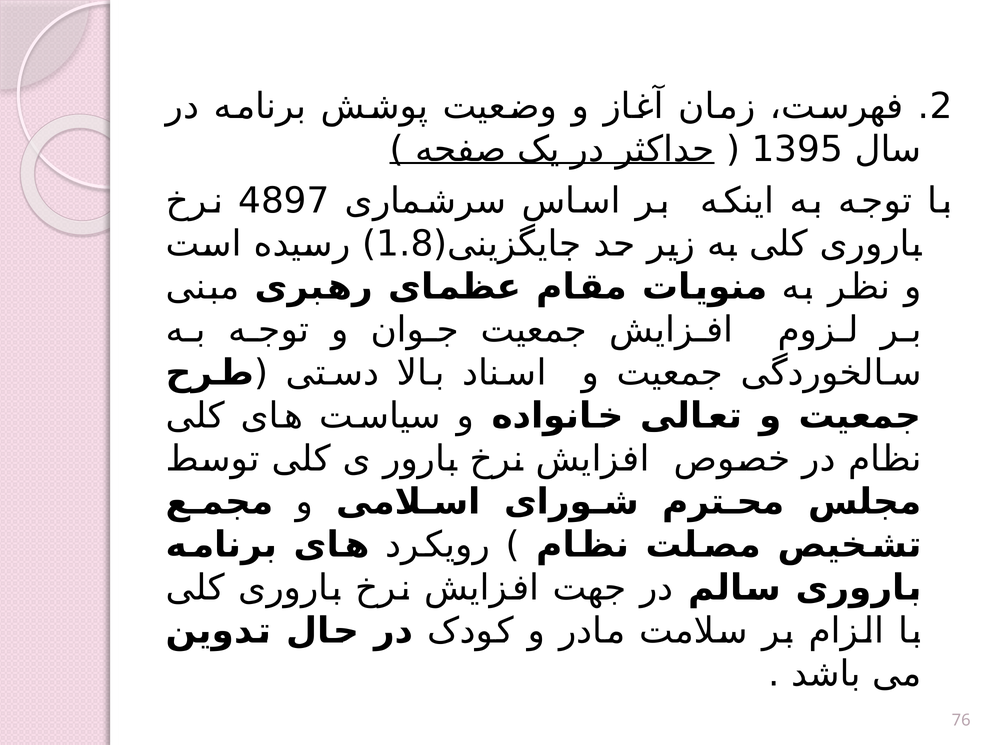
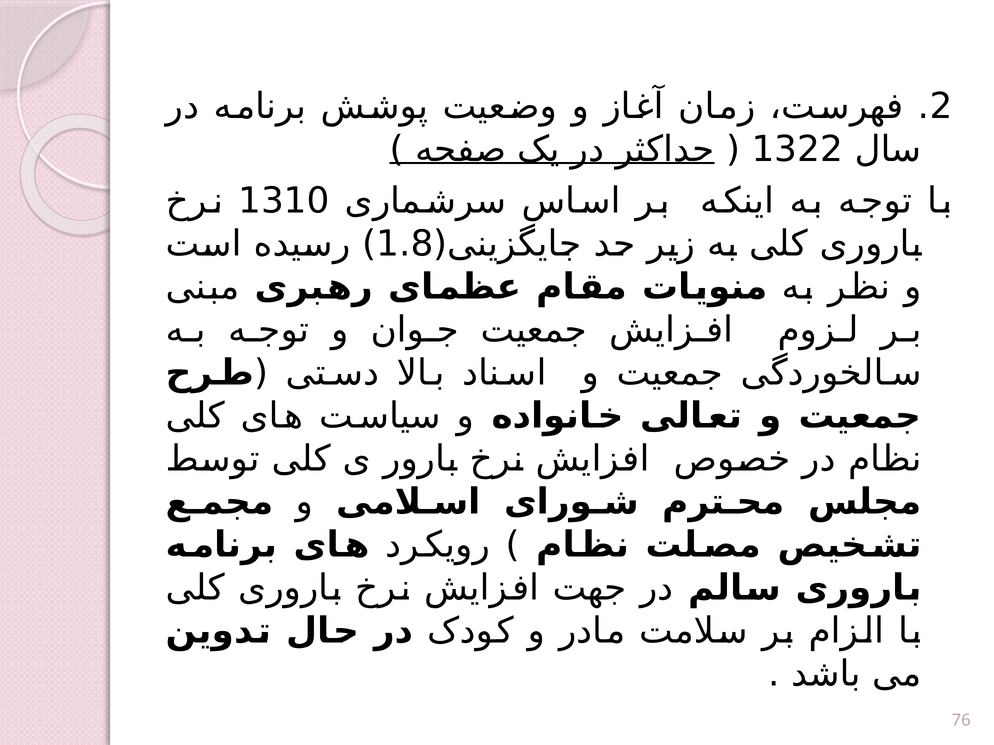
1395: 1395 -> 1322
4897: 4897 -> 1310
